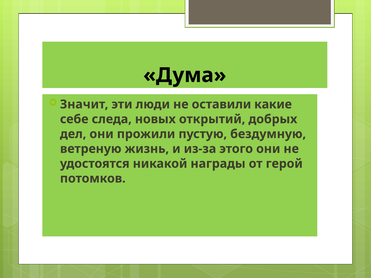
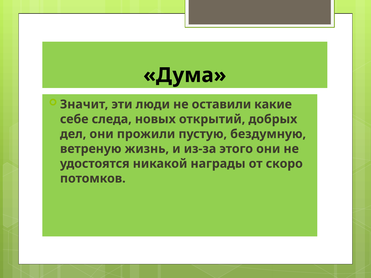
герой: герой -> скоро
